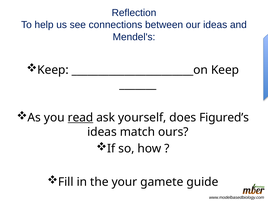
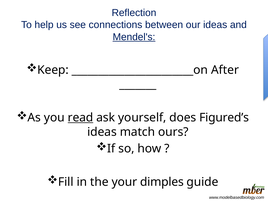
Mendel's underline: none -> present
_______________________on Keep: Keep -> After
gamete: gamete -> dimples
